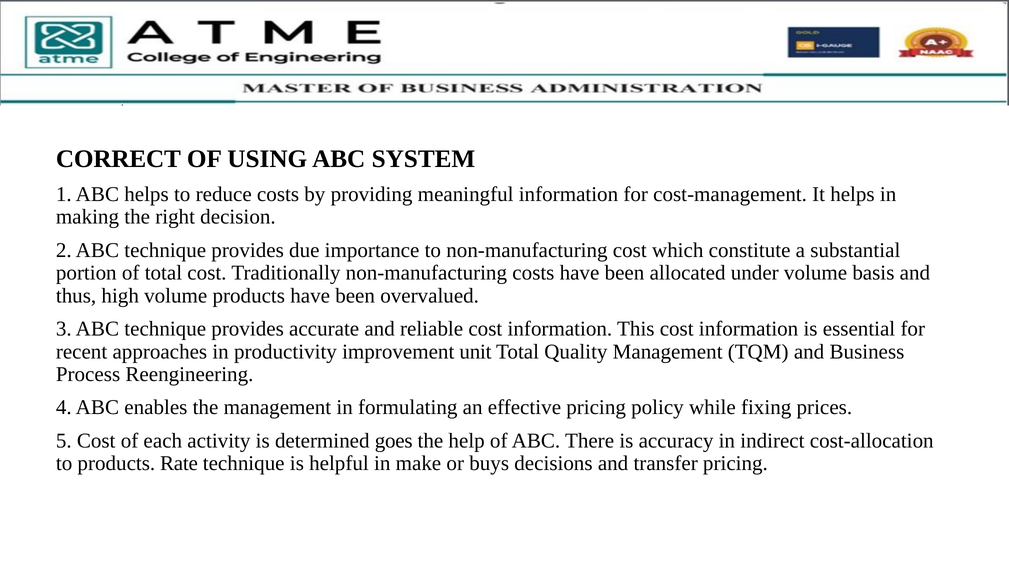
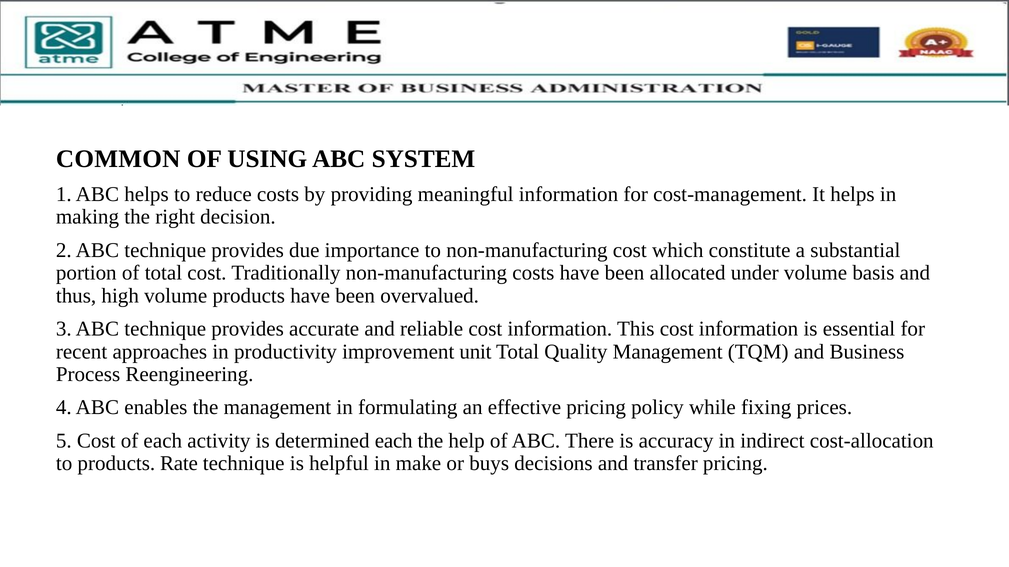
CORRECT: CORRECT -> COMMON
determined goes: goes -> each
